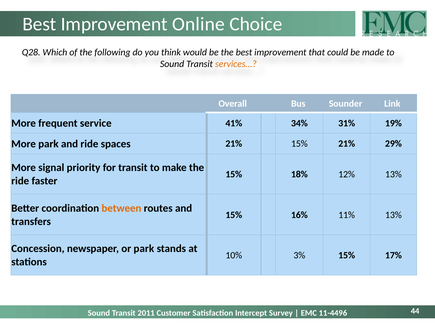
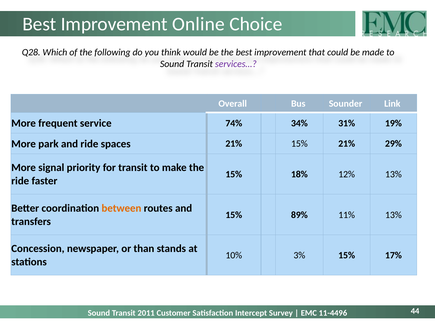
services… colour: orange -> purple
41%: 41% -> 74%
16%: 16% -> 89%
or park: park -> than
